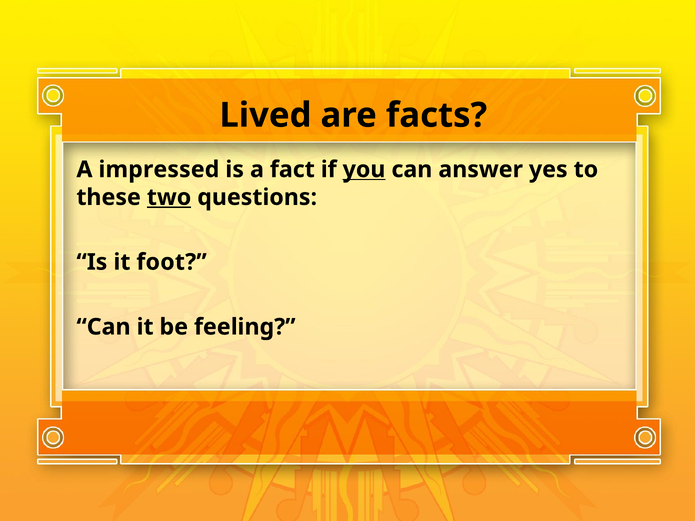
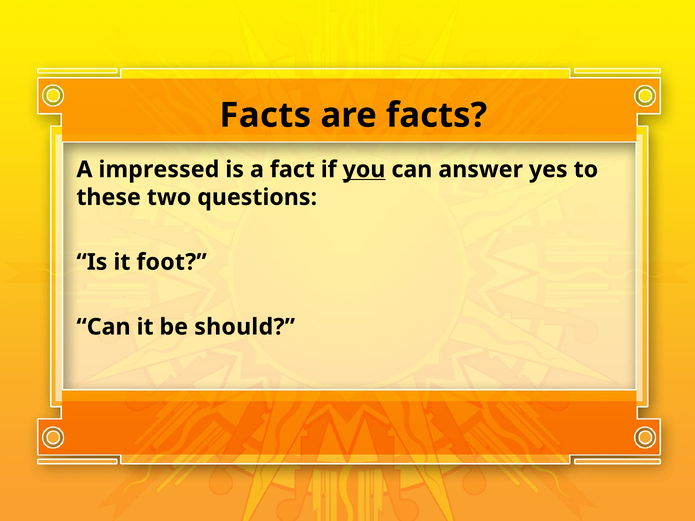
Lived at (265, 115): Lived -> Facts
two underline: present -> none
feeling: feeling -> should
